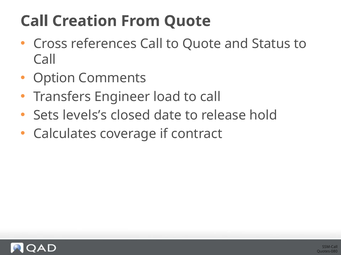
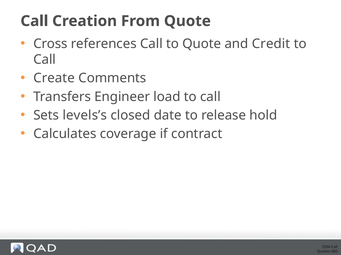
Status: Status -> Credit
Option: Option -> Create
